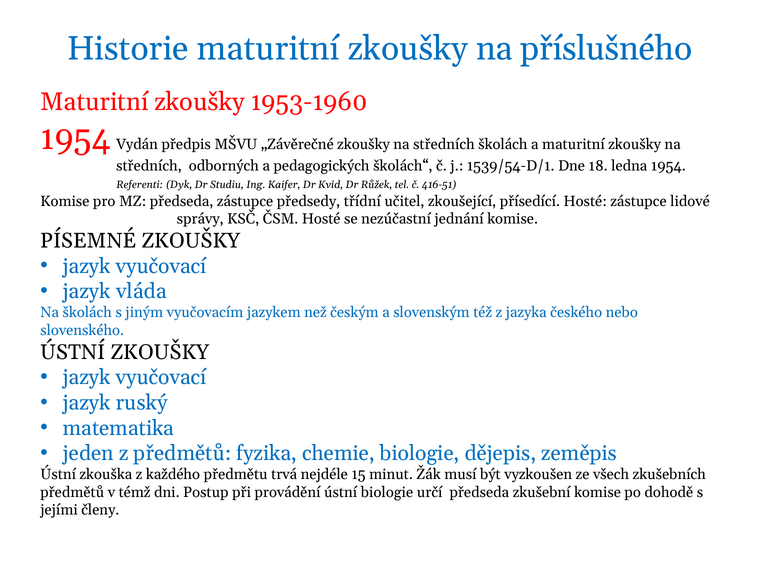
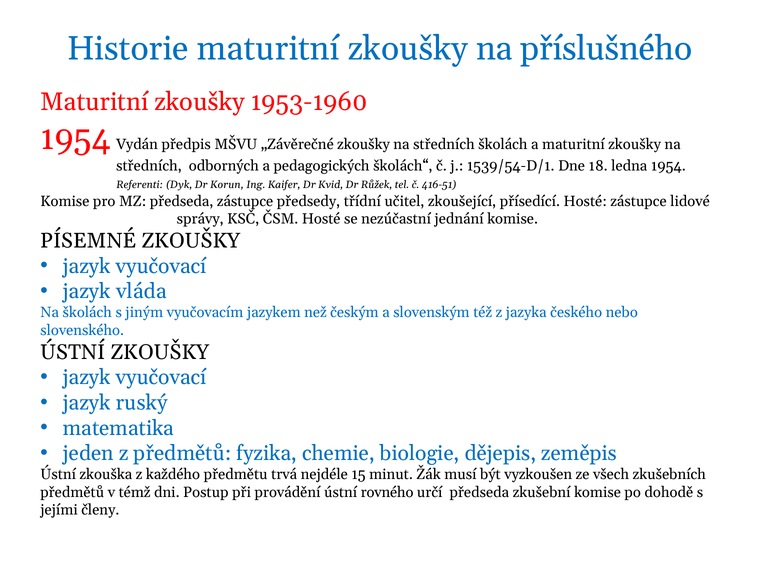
Studiu: Studiu -> Korun
ústní biologie: biologie -> rovného
